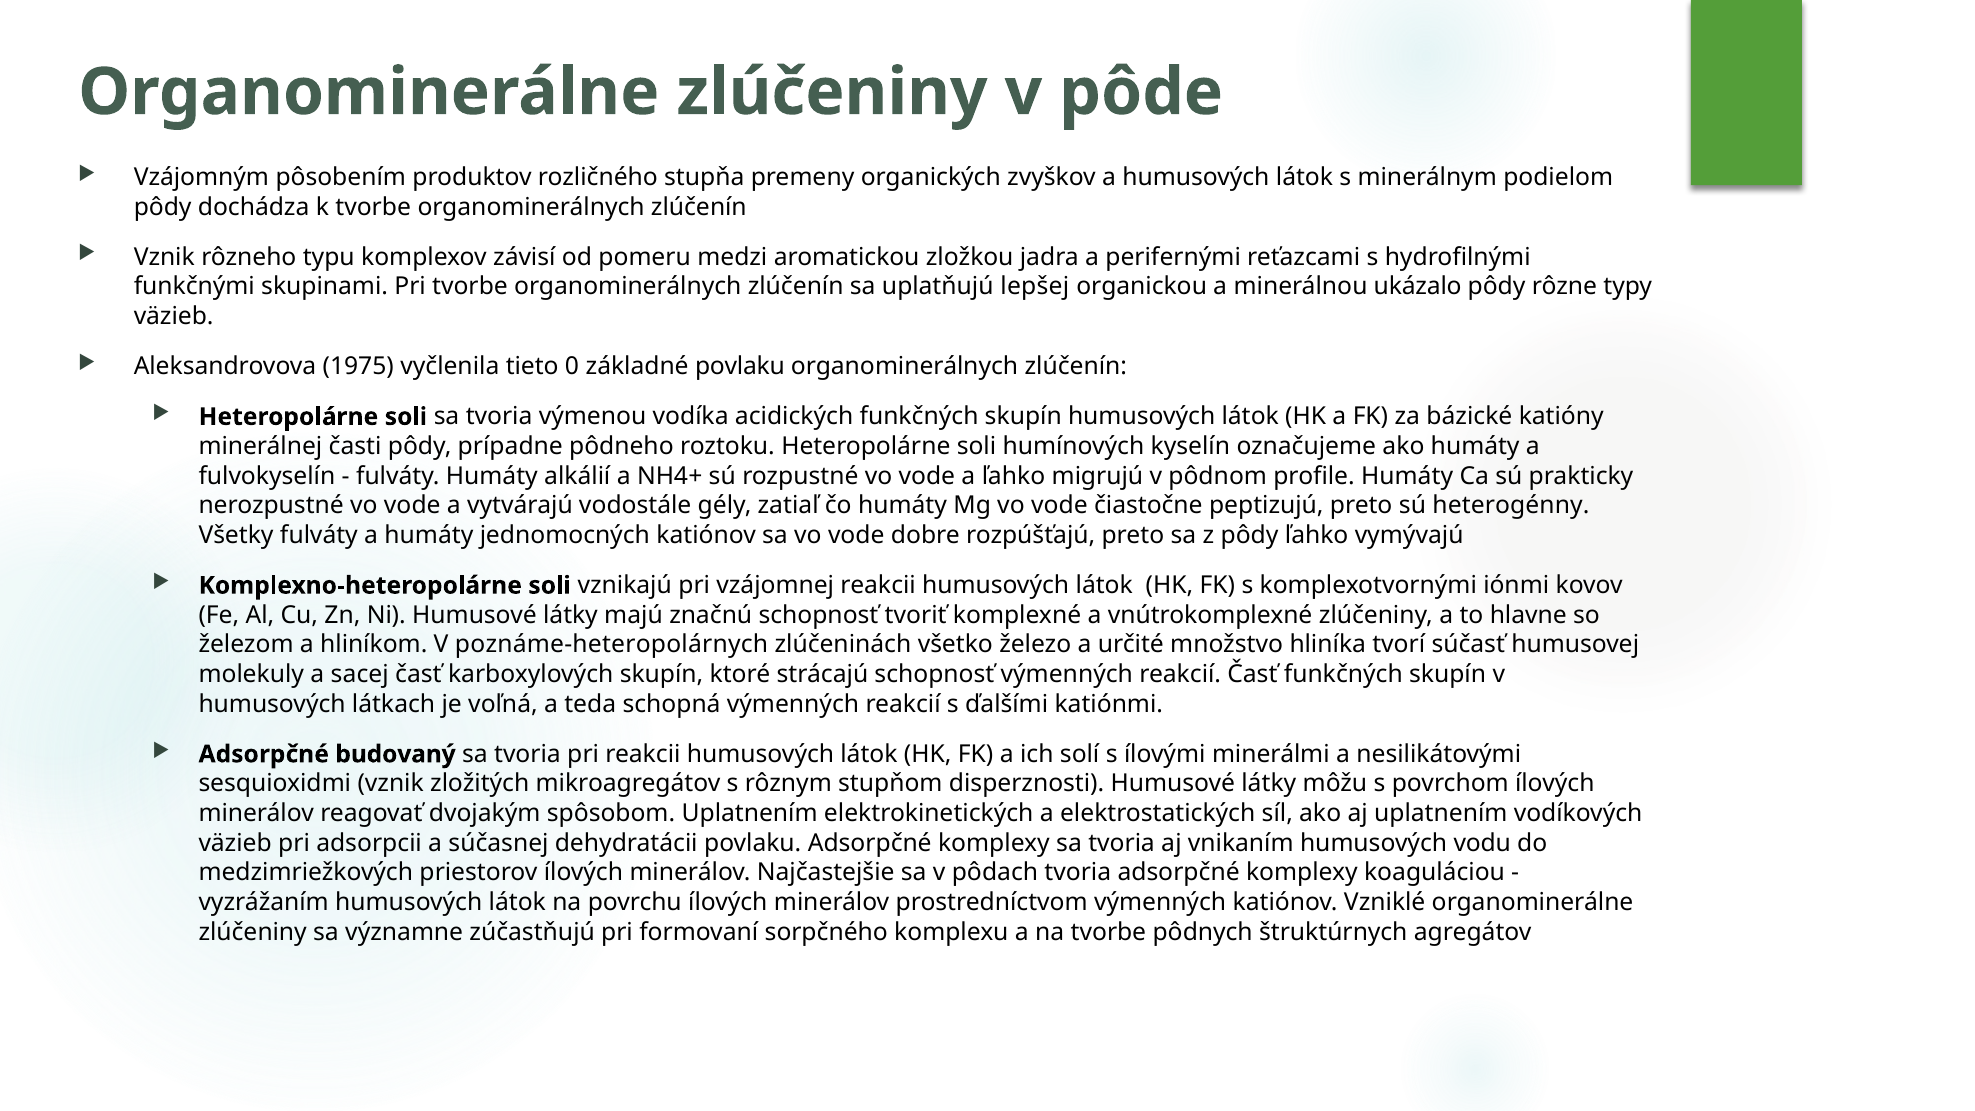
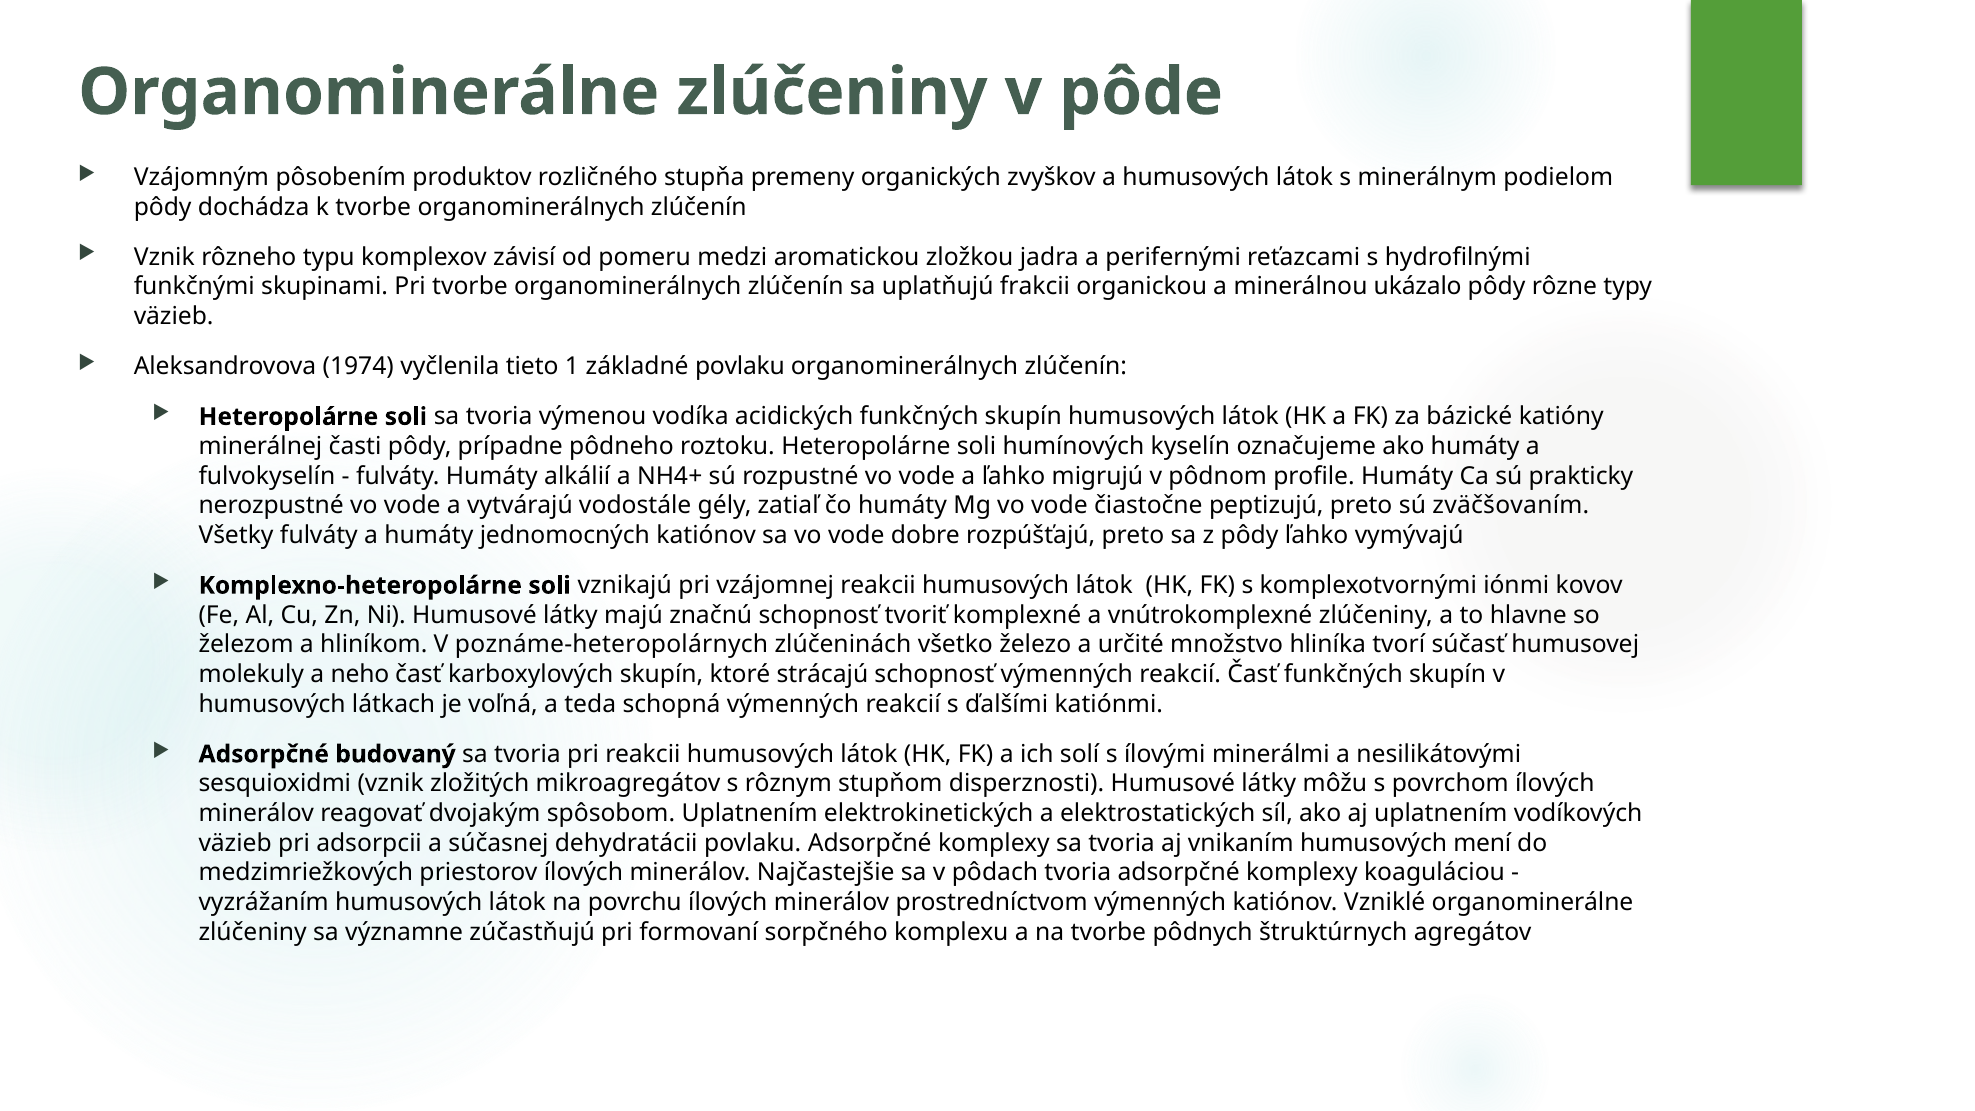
lepšej: lepšej -> frakcii
1975: 1975 -> 1974
0: 0 -> 1
heterogénny: heterogénny -> zväčšovaním
sacej: sacej -> neho
vodu: vodu -> mení
